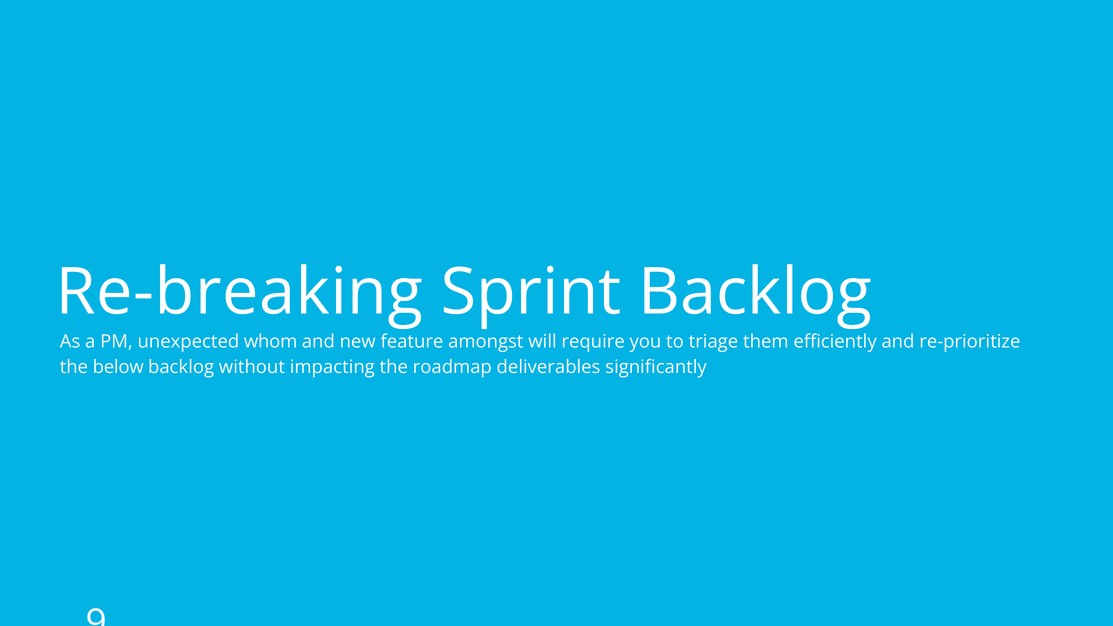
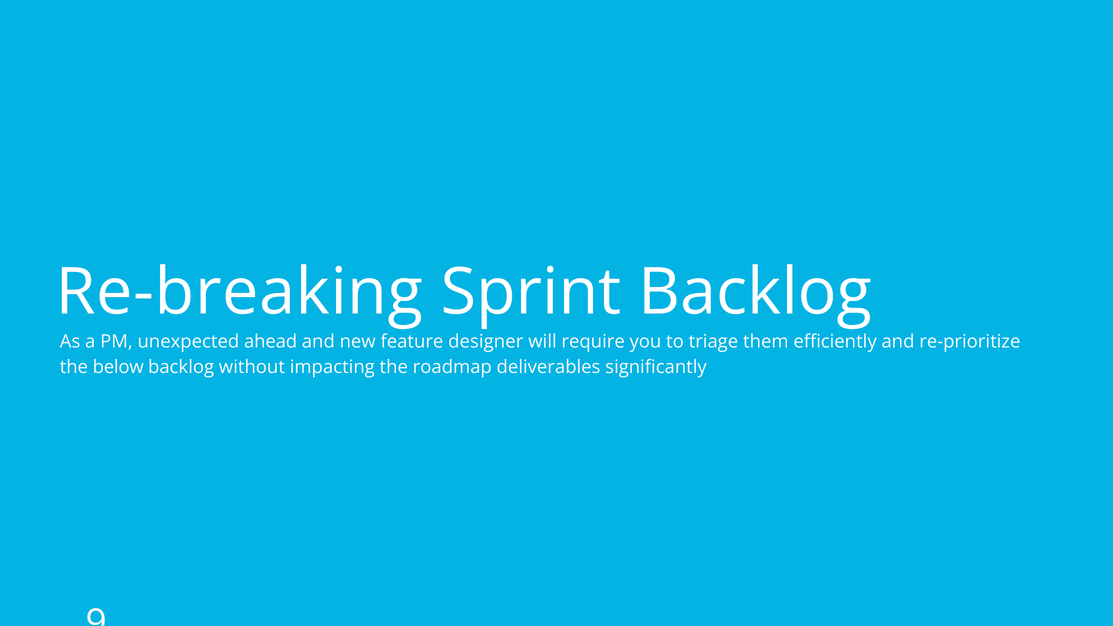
whom: whom -> ahead
amongst: amongst -> designer
